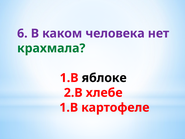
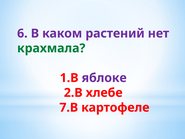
человека: человека -> растений
яблоке colour: black -> purple
1.В at (69, 107): 1.В -> 7.В
